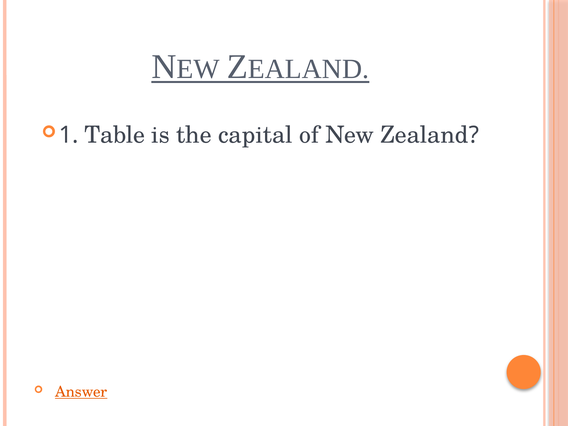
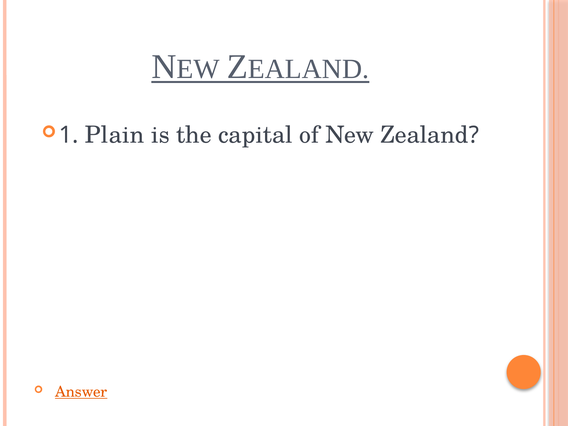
Table: Table -> Plain
